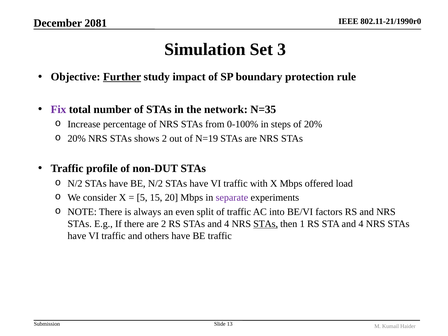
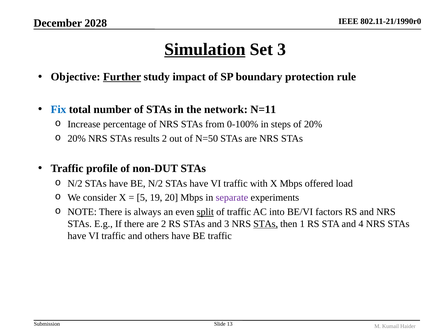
2081: 2081 -> 2028
Simulation underline: none -> present
Fix colour: purple -> blue
N=35: N=35 -> N=11
shows: shows -> results
N=19: N=19 -> N=50
15: 15 -> 19
split underline: none -> present
STAs and 4: 4 -> 3
